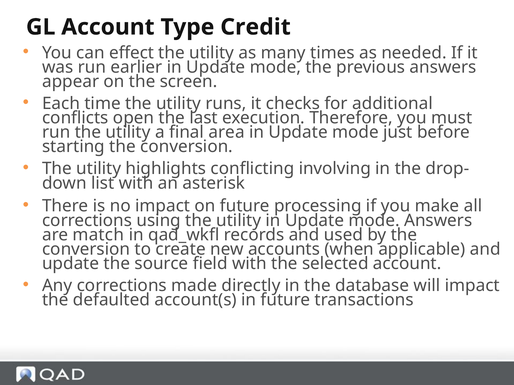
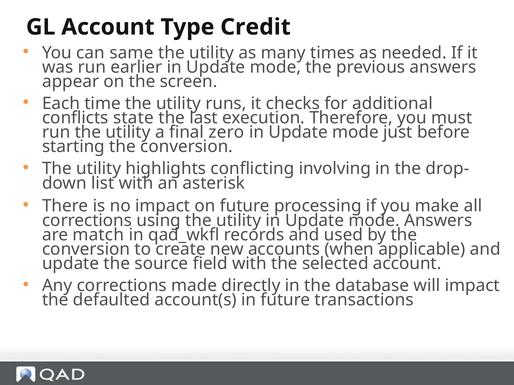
effect: effect -> same
open: open -> state
area: area -> zero
